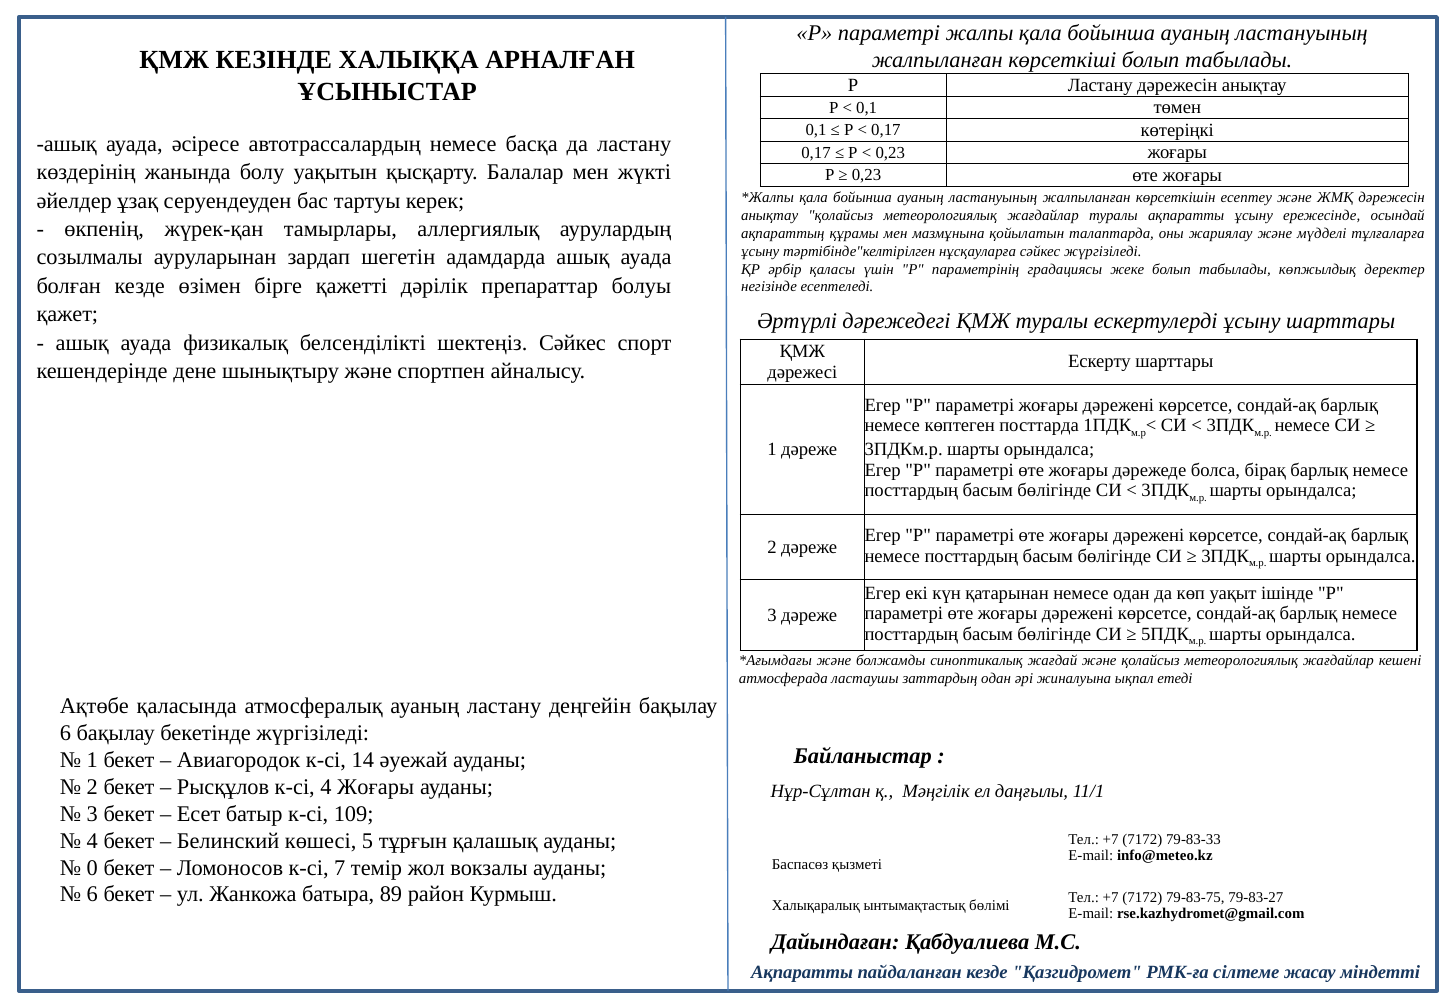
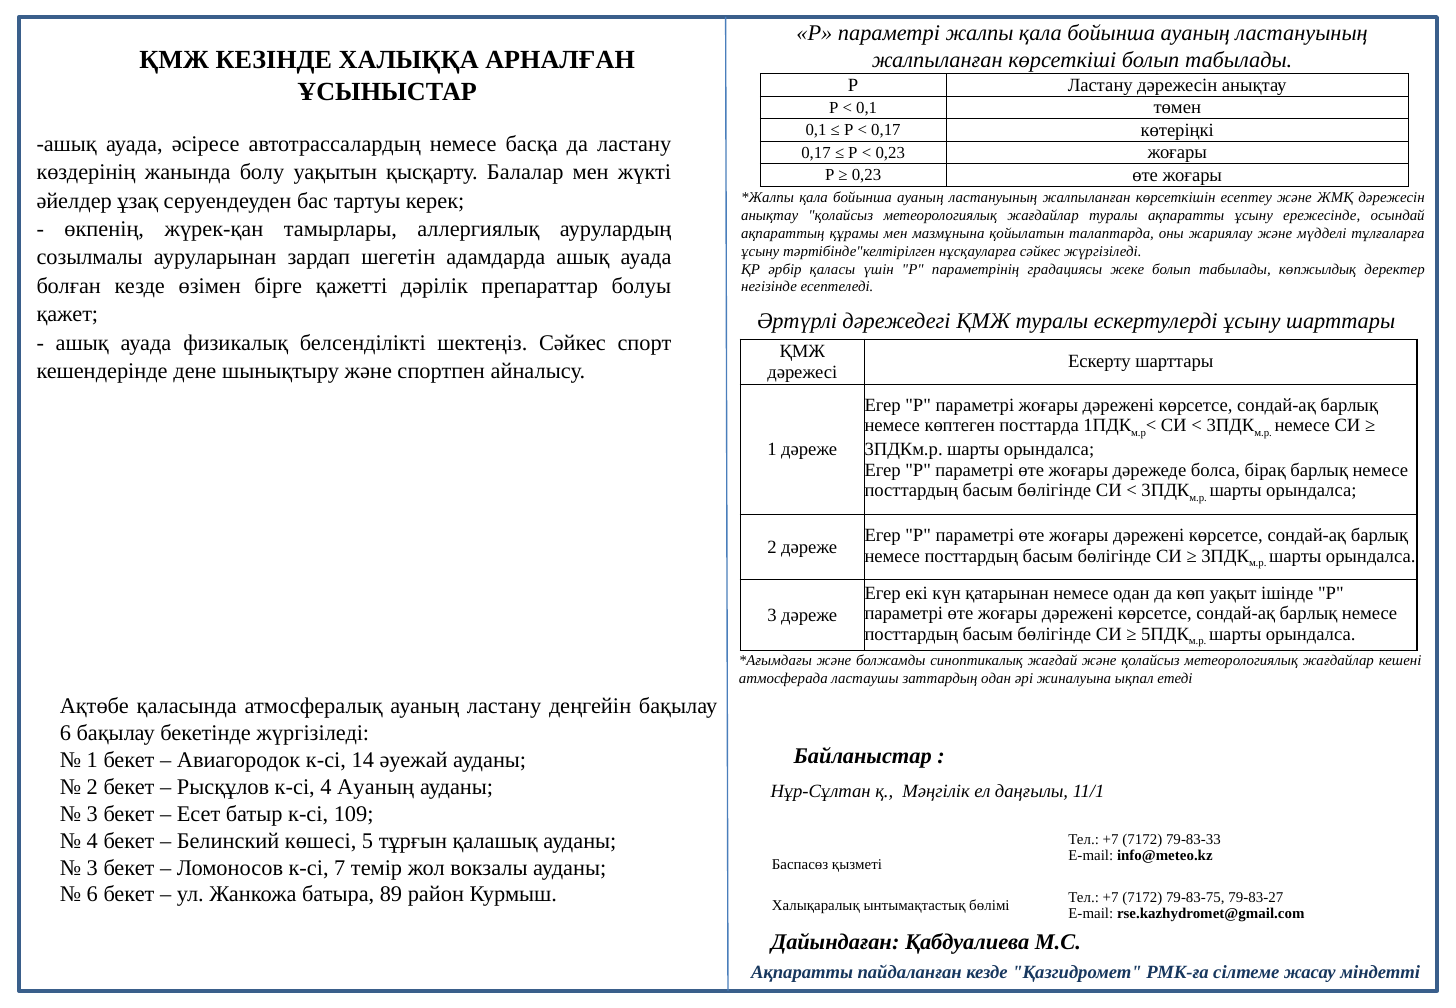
4 Жоғары: Жоғары -> Ауаның
0 at (92, 868): 0 -> 3
